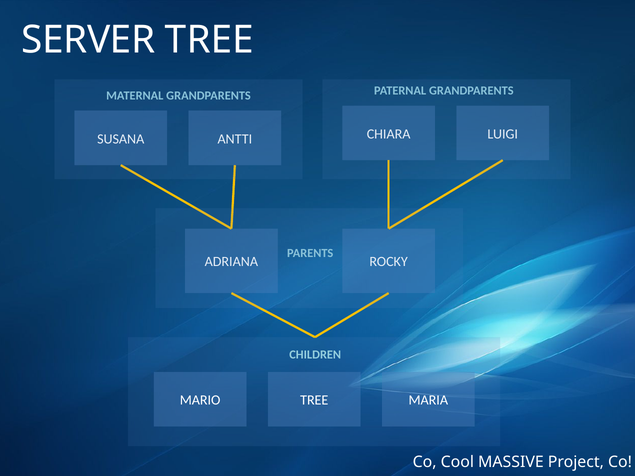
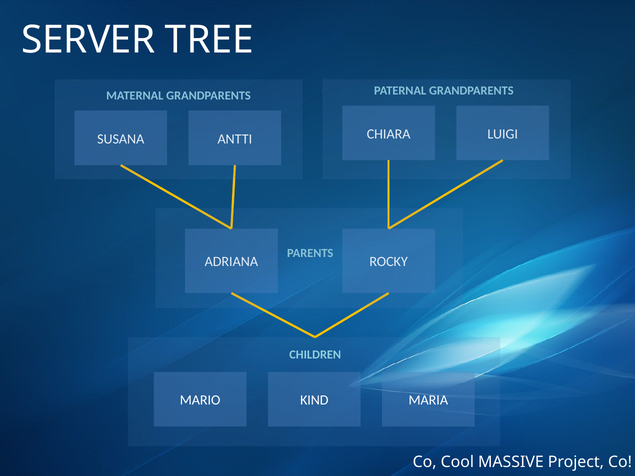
MARIO TREE: TREE -> KIND
